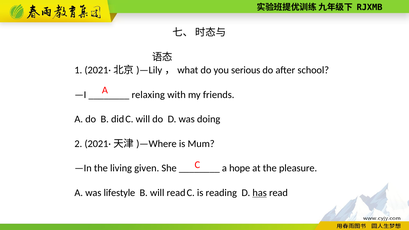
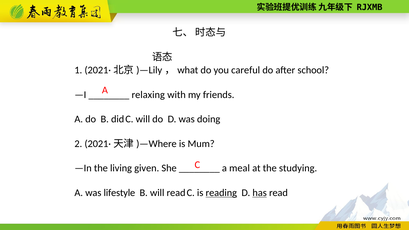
serious: serious -> careful
hope: hope -> meal
pleasure: pleasure -> studying
reading underline: none -> present
